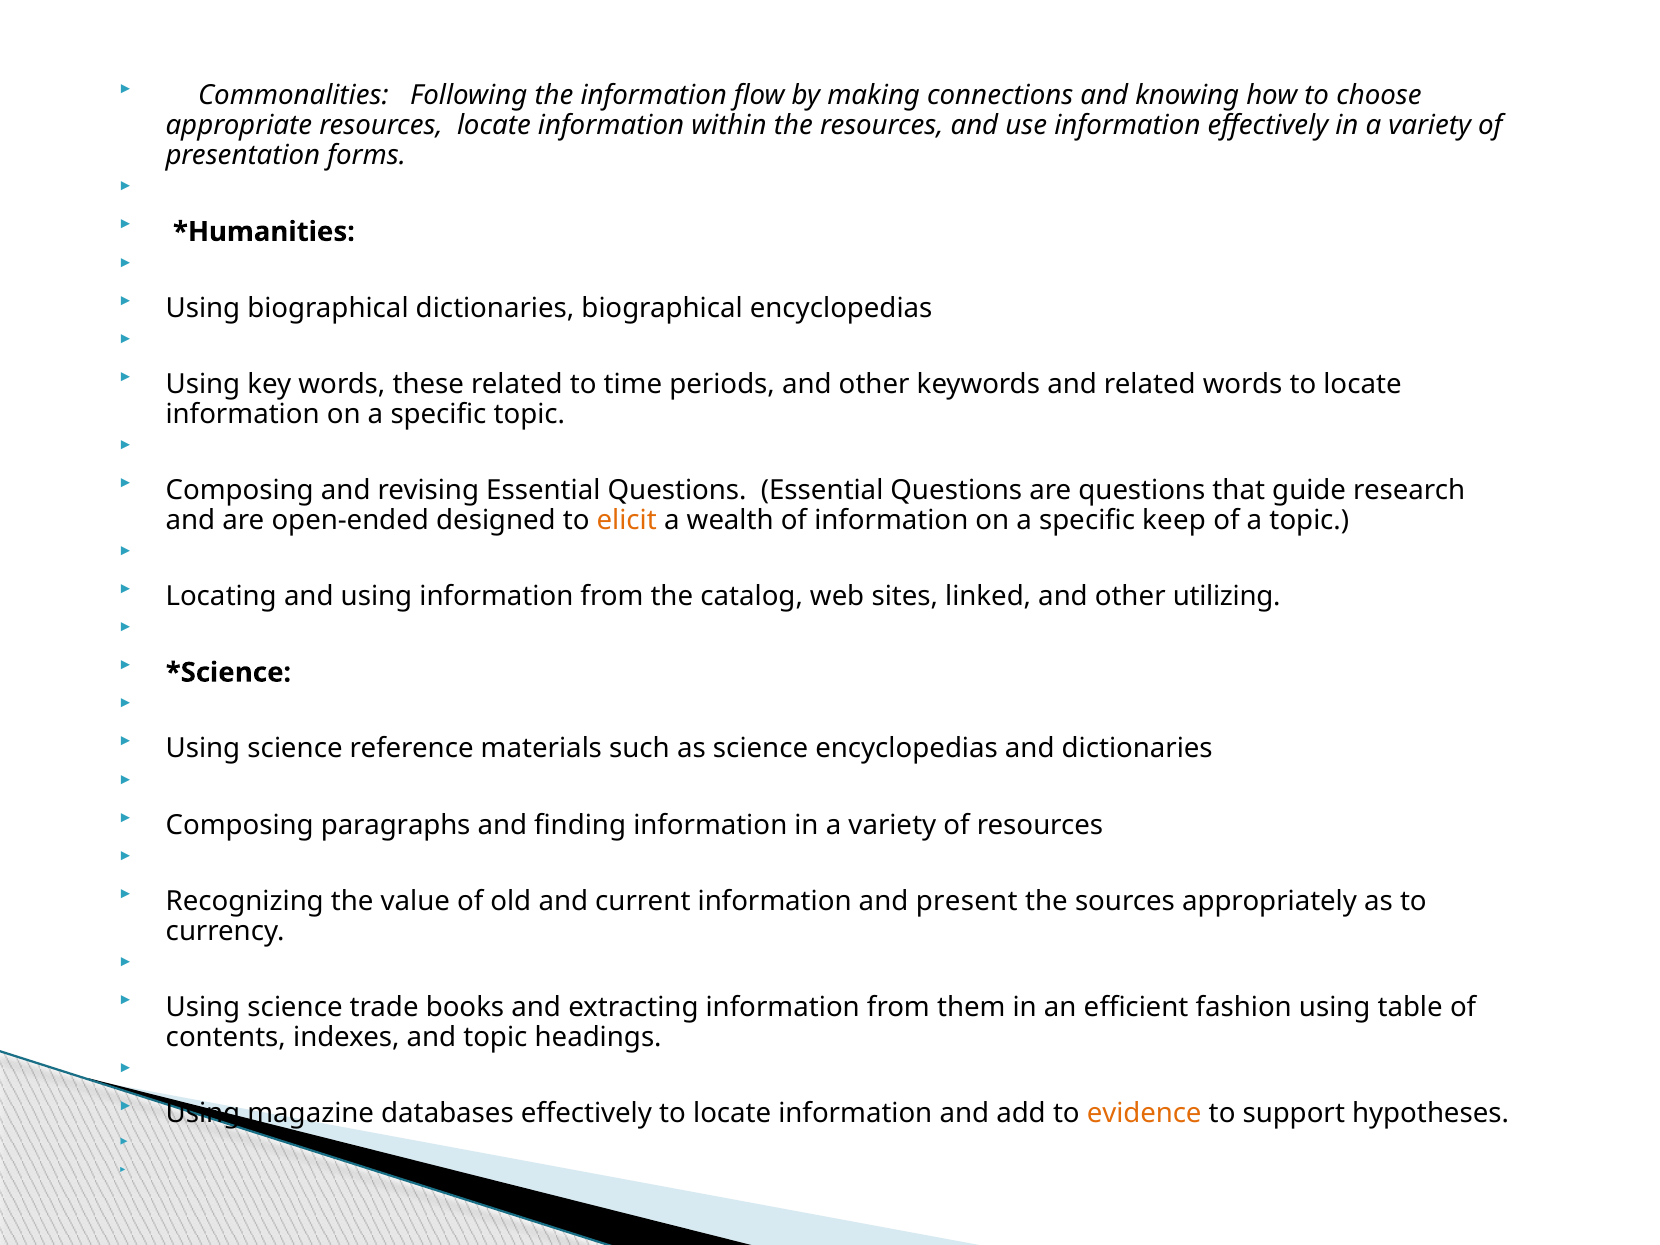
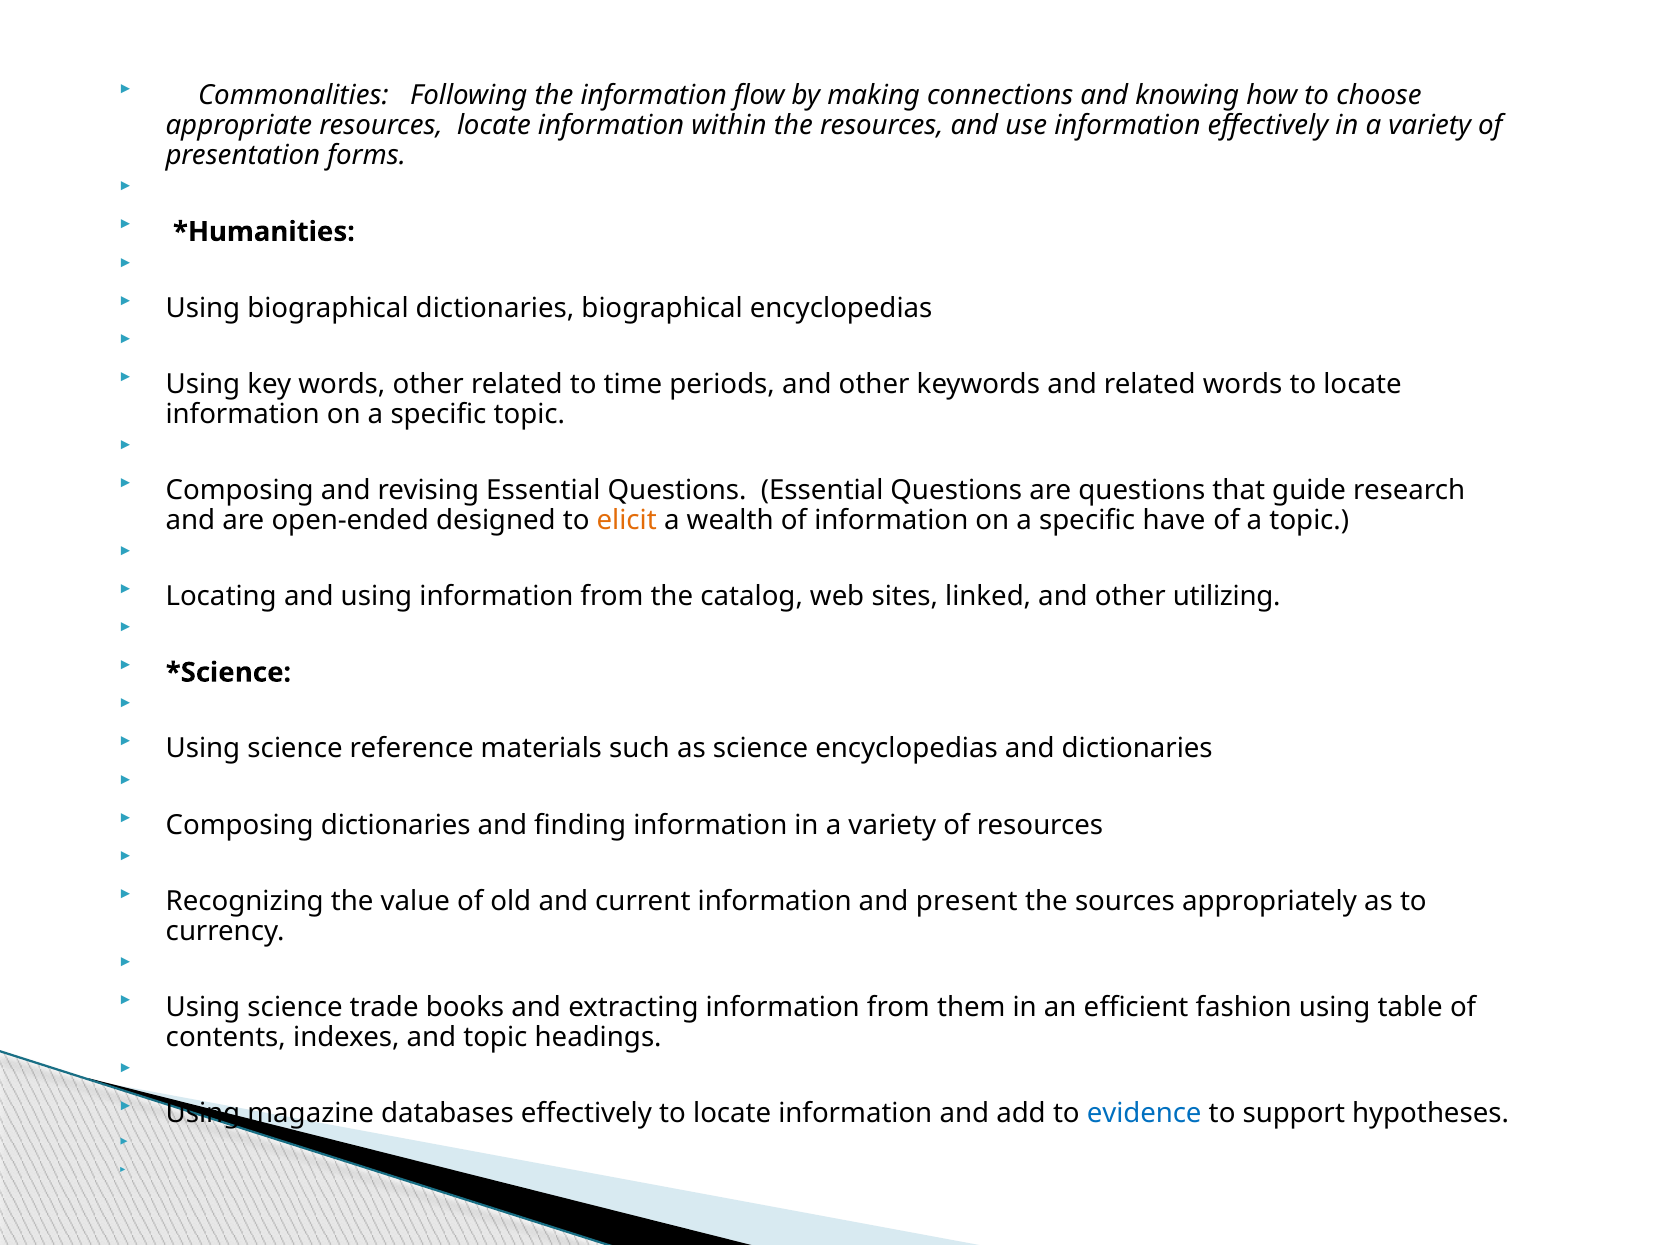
words these: these -> other
keep: keep -> have
Composing paragraphs: paragraphs -> dictionaries
evidence colour: orange -> blue
